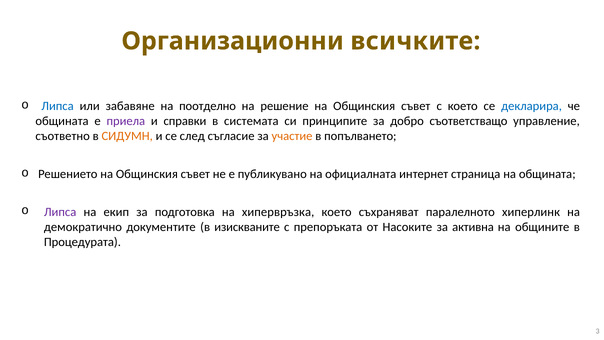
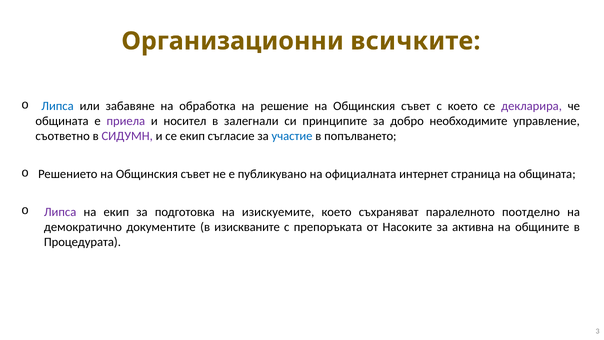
поотделно: поотделно -> обработка
декларира colour: blue -> purple
справки: справки -> носител
системата: системата -> залегнали
съответстващо: съответстващо -> необходимите
СИДУМН colour: orange -> purple
се след: след -> екип
участие colour: orange -> blue
хипервръзка: хипервръзка -> изискуемите
хиперлинк: хиперлинк -> поотделно
